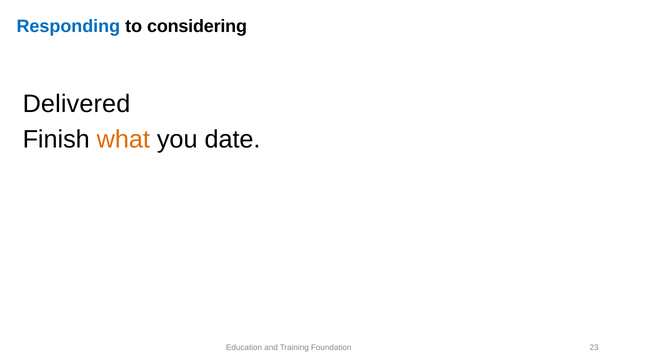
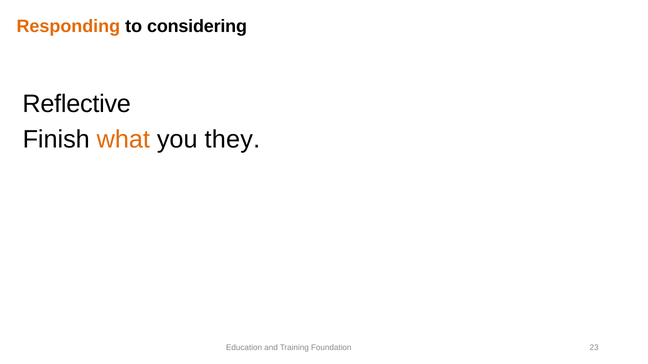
Responding colour: blue -> orange
Delivered: Delivered -> Reflective
date: date -> they
